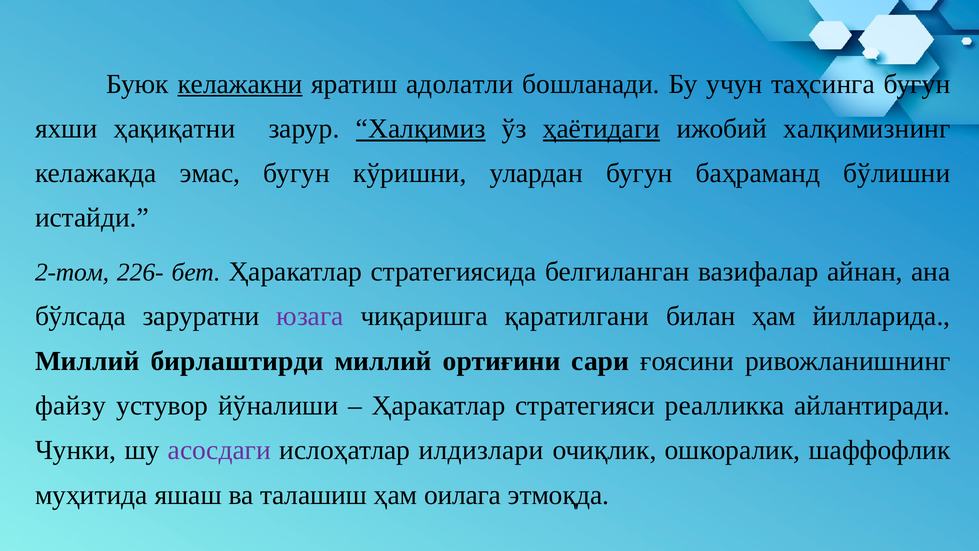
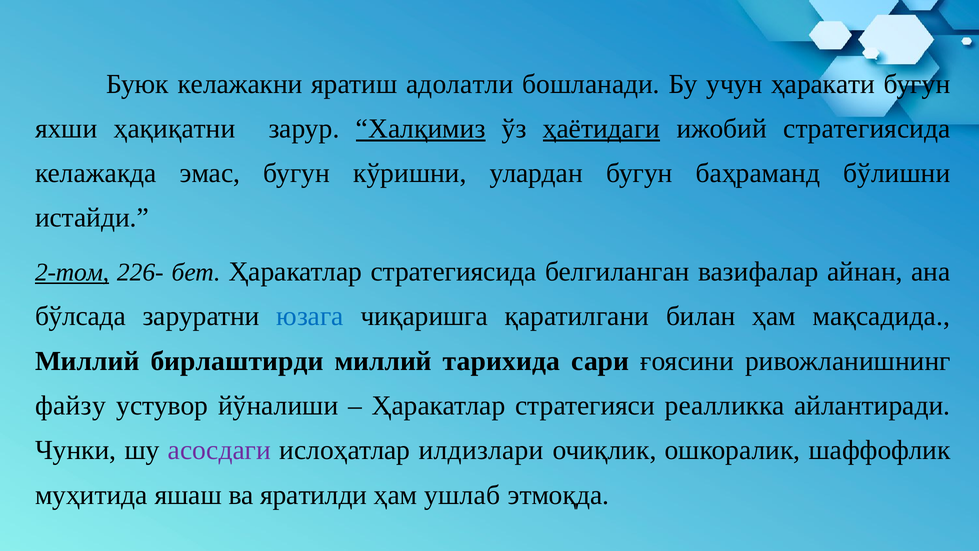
келажакни underline: present -> none
таҳсинга: таҳсинга -> ҳаракати
ижобий халқимизнинг: халқимизнинг -> стратегиясида
2-том underline: none -> present
юзага colour: purple -> blue
йилларида: йилларида -> мақсадида
ортиғини: ортиғини -> тарихида
талашиш: талашиш -> яратилди
оилага: оилага -> ушлаб
